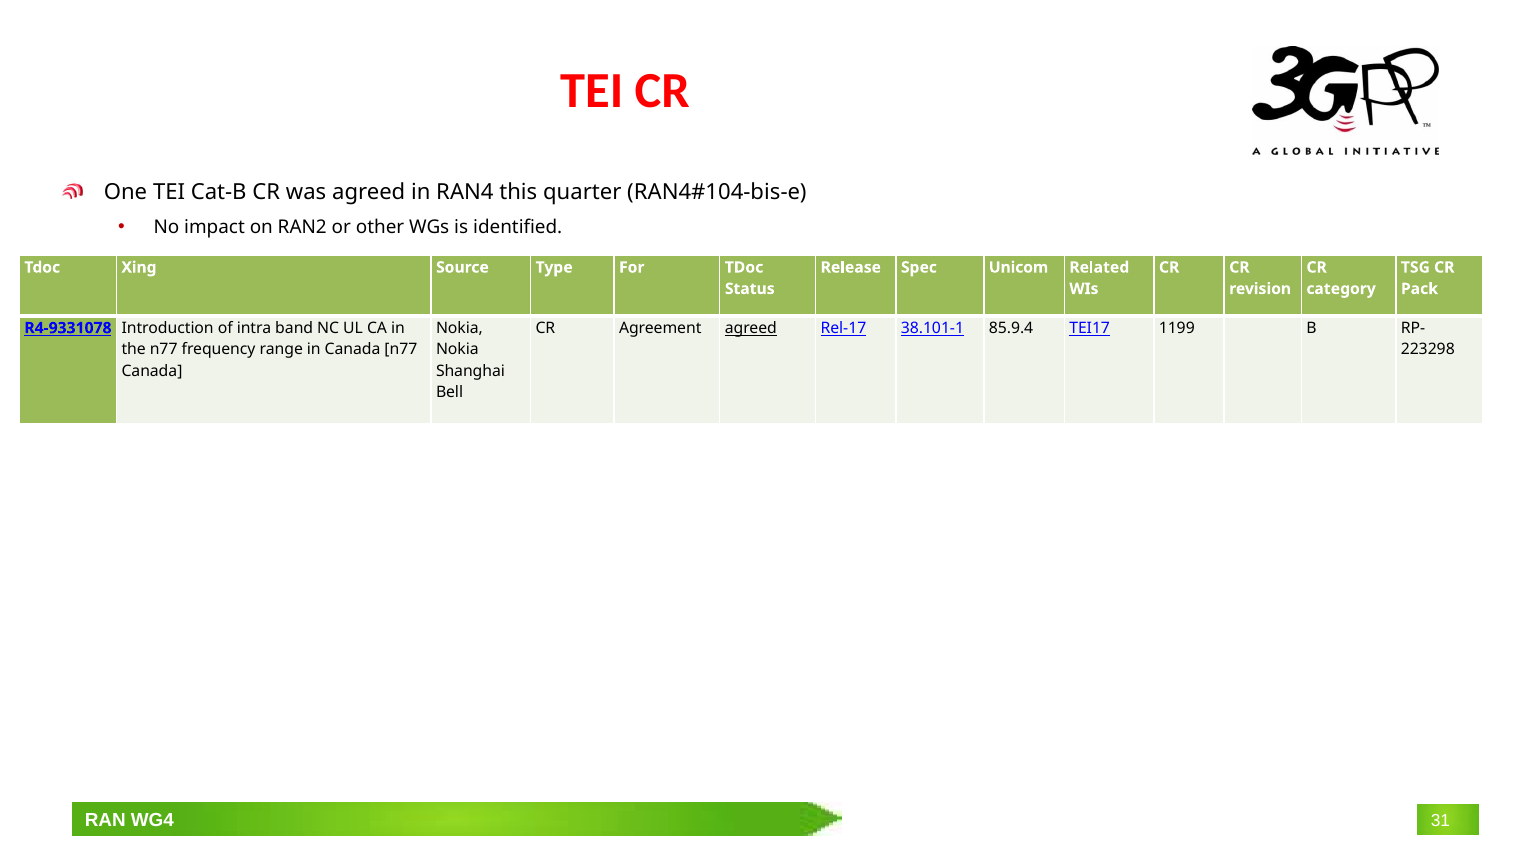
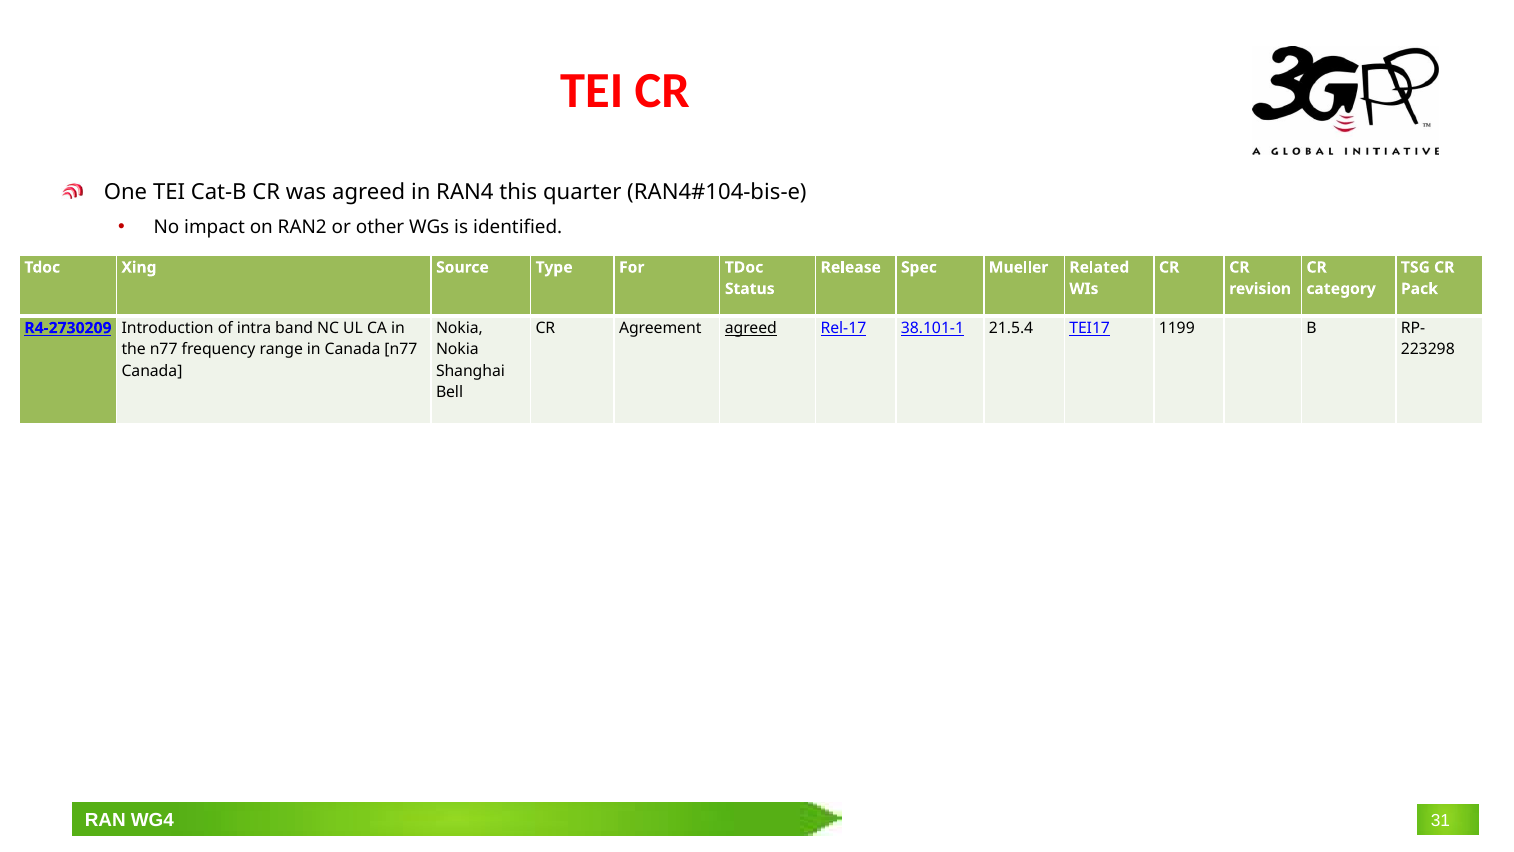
Unicom: Unicom -> Mueller
85.9.4: 85.9.4 -> 21.5.4
R4-9331078: R4-9331078 -> R4-2730209
